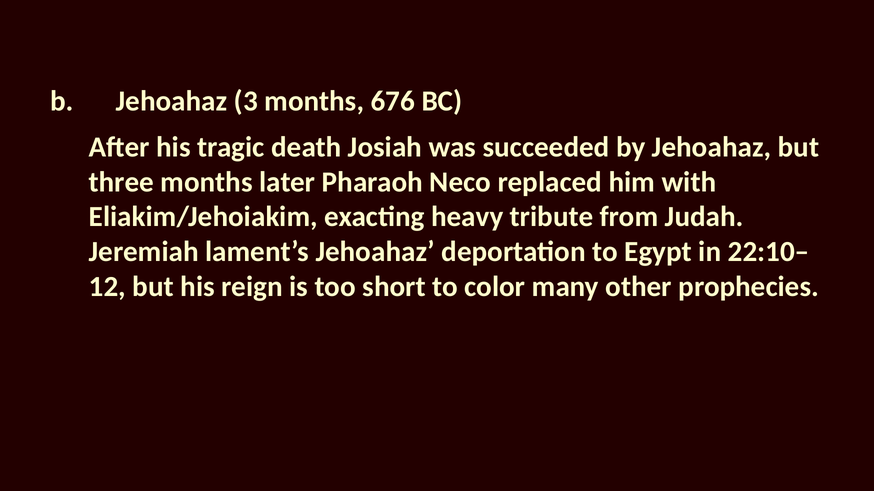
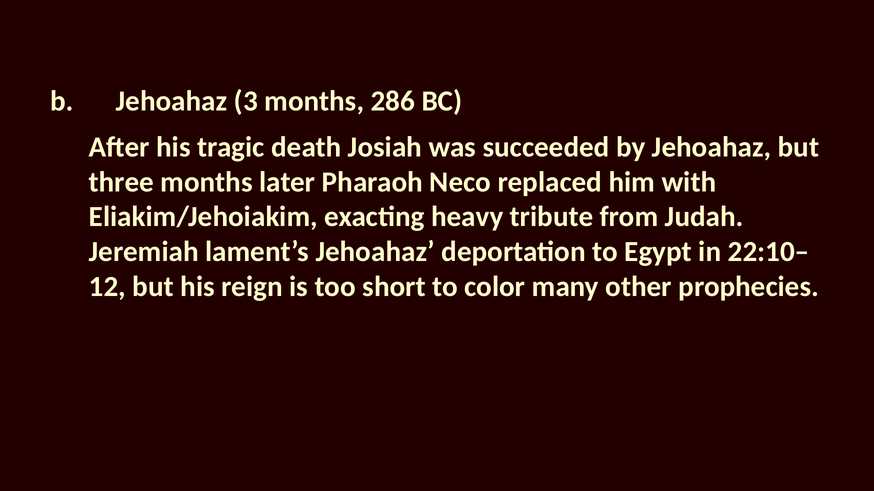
676: 676 -> 286
